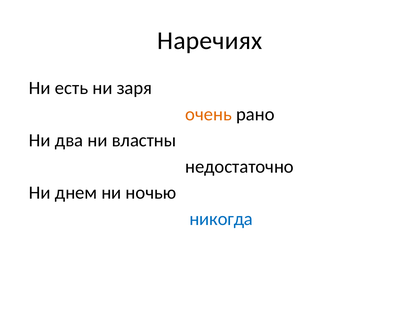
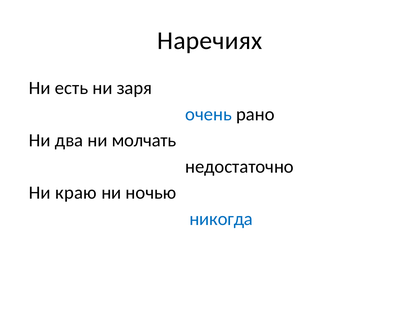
очень colour: orange -> blue
властны: властны -> молчать
днем: днем -> краю
